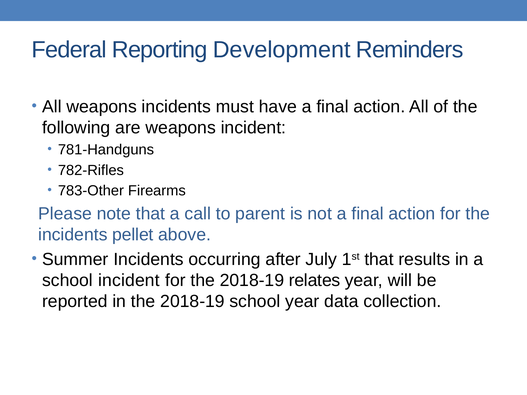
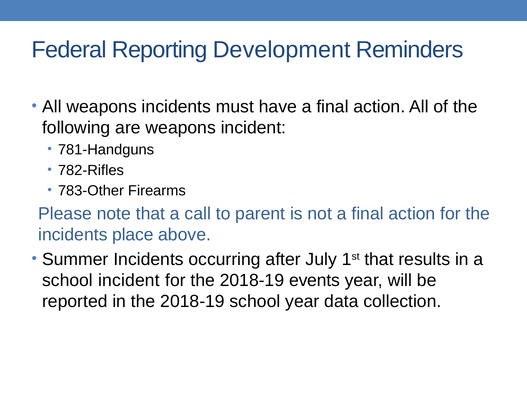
pellet: pellet -> place
relates: relates -> events
